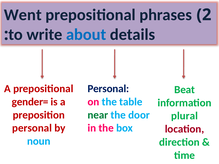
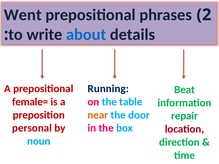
Personal at (108, 89): Personal -> Running
gender=: gender= -> female=
near colour: green -> orange
plural: plural -> repair
